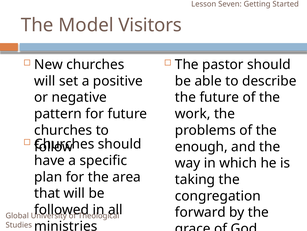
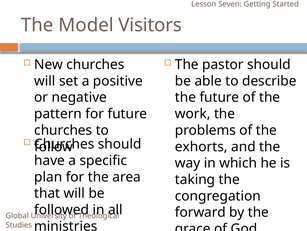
enough: enough -> exhorts
